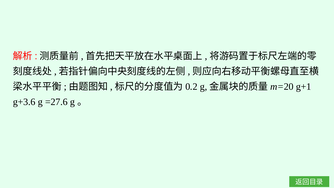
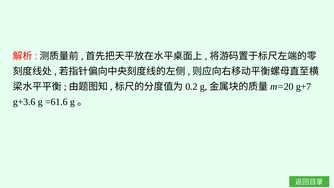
g+1: g+1 -> g+7
=27.6: =27.6 -> =61.6
